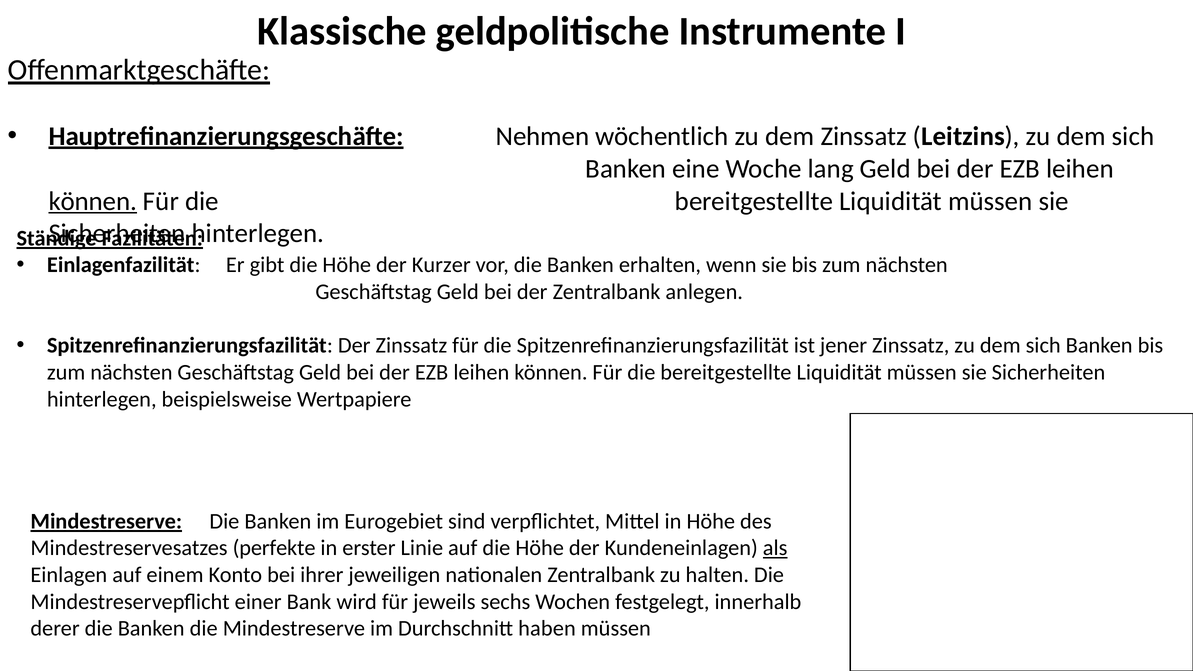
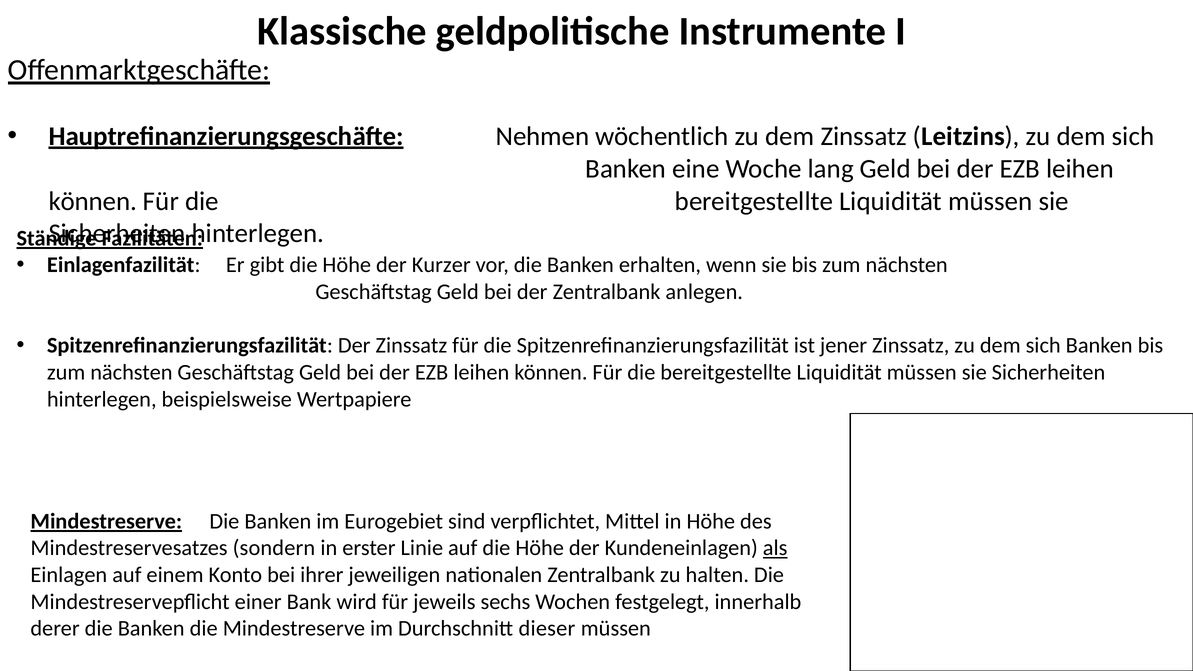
können at (93, 201) underline: present -> none
perfekte: perfekte -> sondern
haben: haben -> dieser
